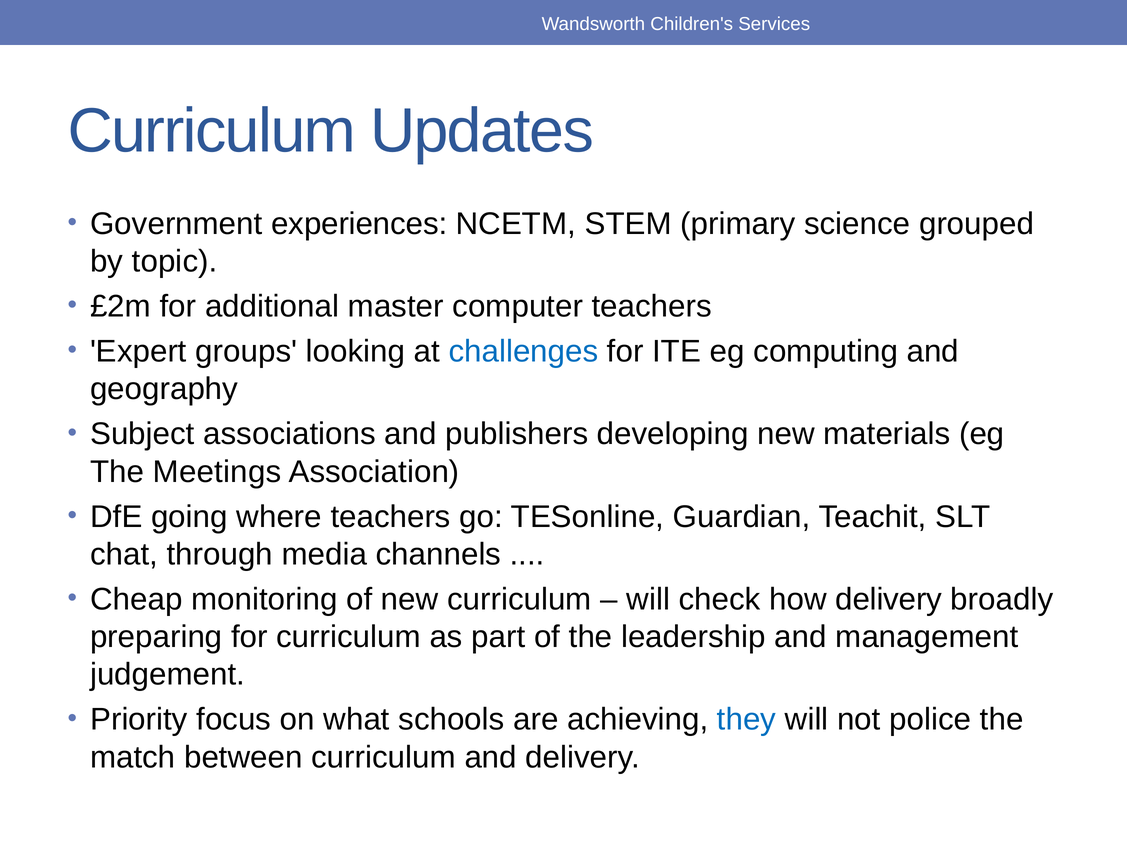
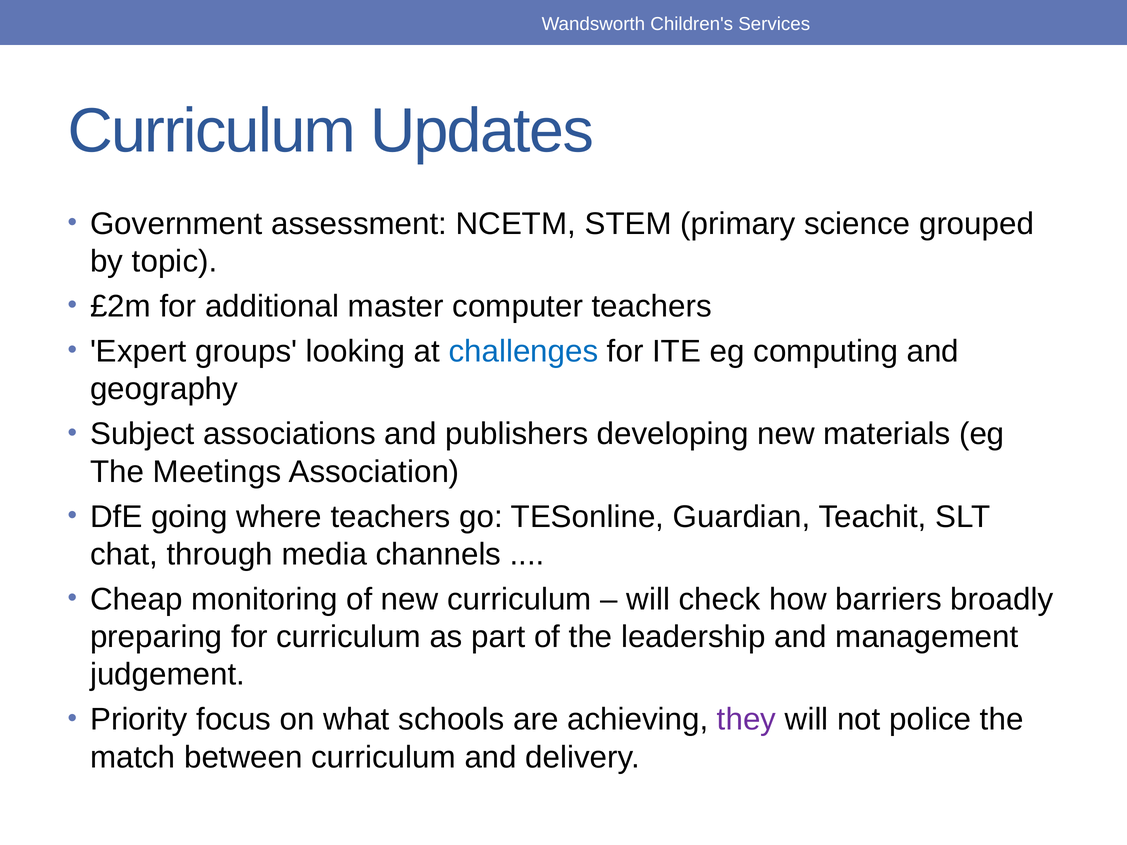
experiences: experiences -> assessment
how delivery: delivery -> barriers
they colour: blue -> purple
